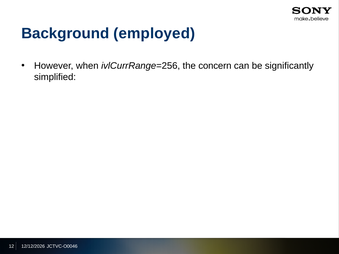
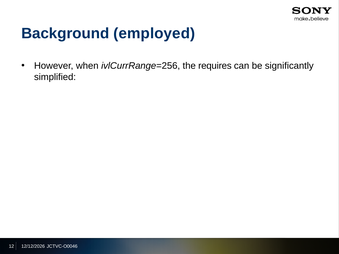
concern: concern -> requires
